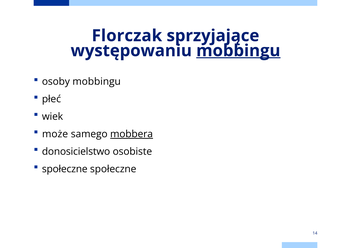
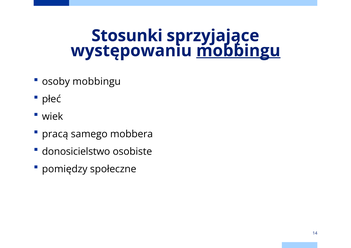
Florczak: Florczak -> Stosunki
może: może -> pracą
mobbera underline: present -> none
społeczne at (65, 169): społeczne -> pomiędzy
